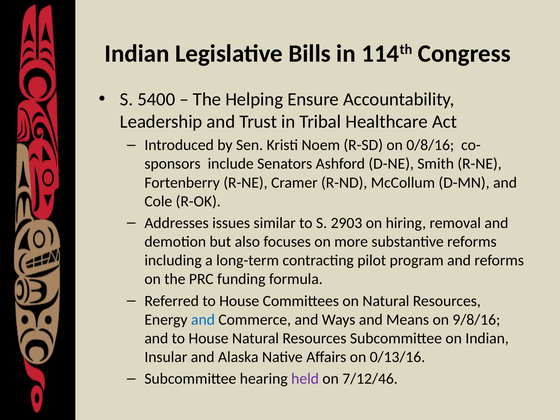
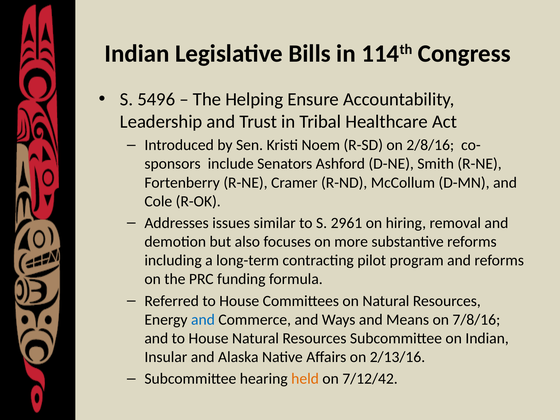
5400: 5400 -> 5496
0/8/16: 0/8/16 -> 2/8/16
2903: 2903 -> 2961
9/8/16: 9/8/16 -> 7/8/16
0/13/16: 0/13/16 -> 2/13/16
held colour: purple -> orange
7/12/46: 7/12/46 -> 7/12/42
